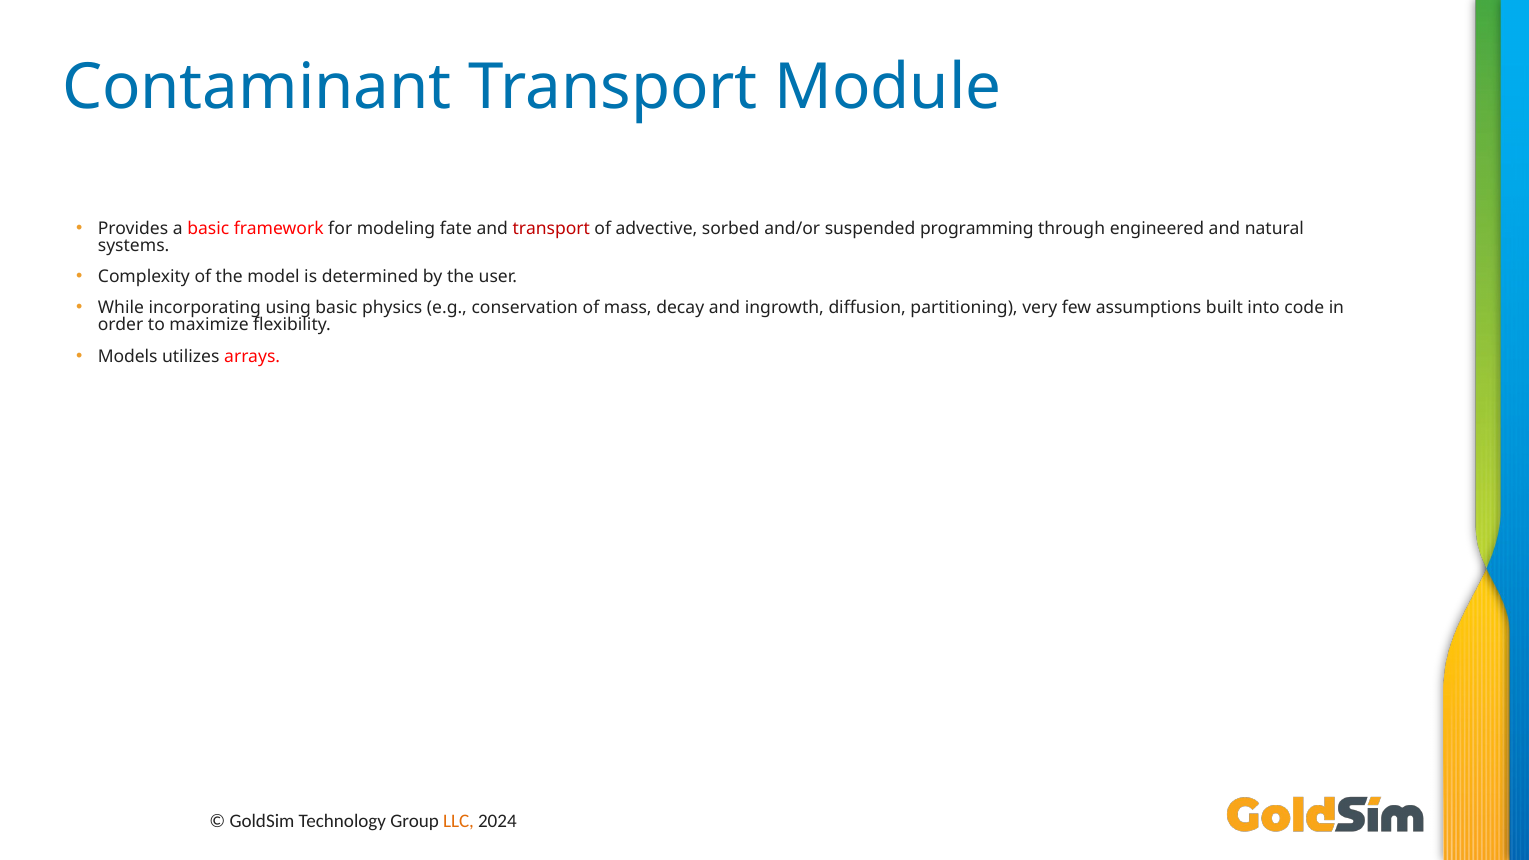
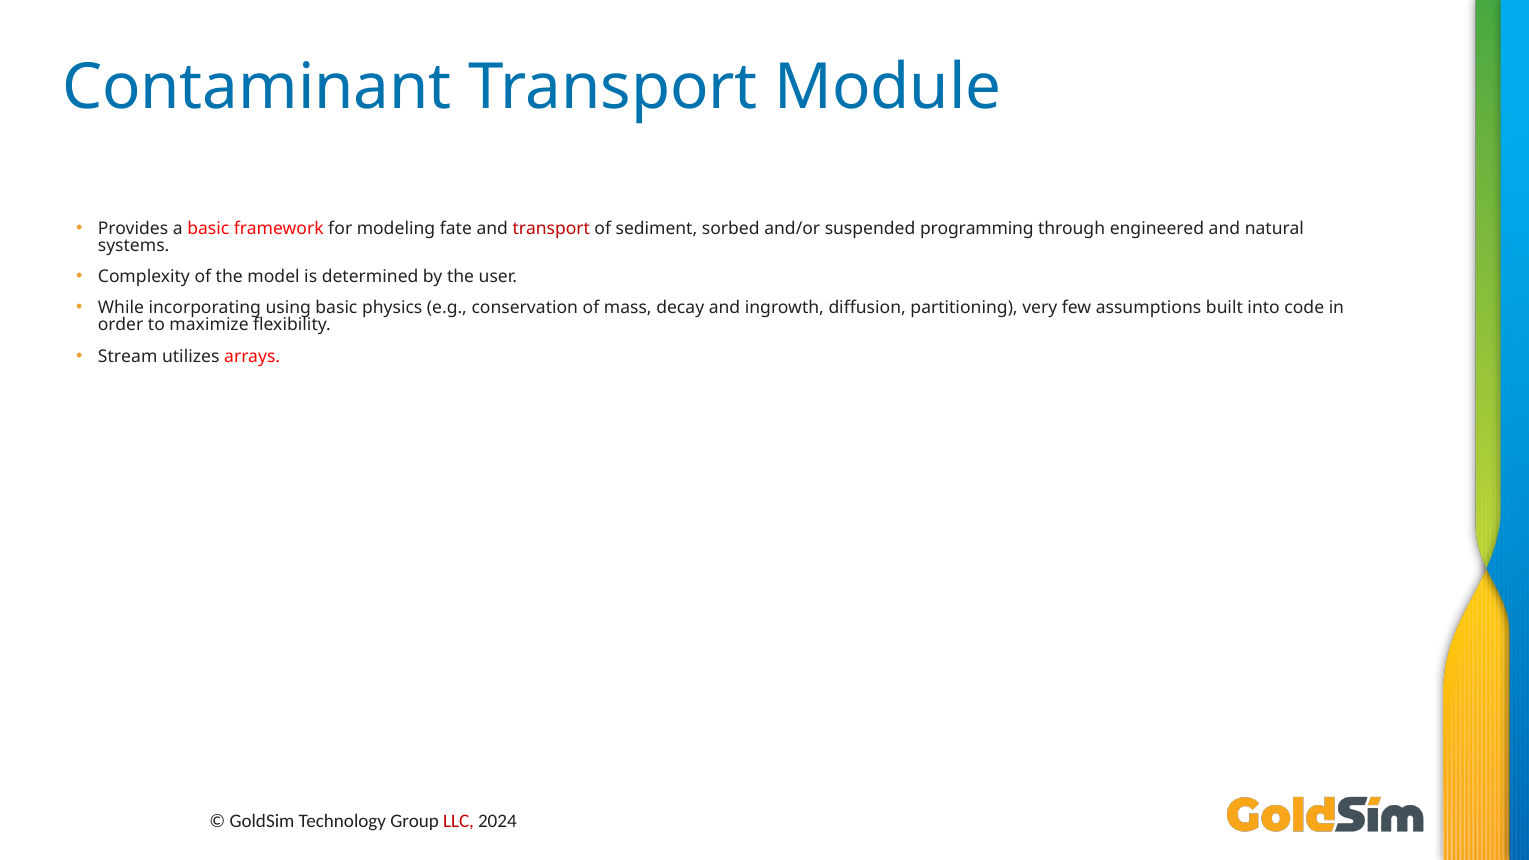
advective: advective -> sediment
Models: Models -> Stream
LLC colour: orange -> red
